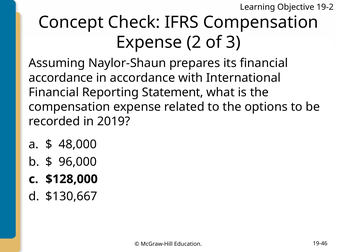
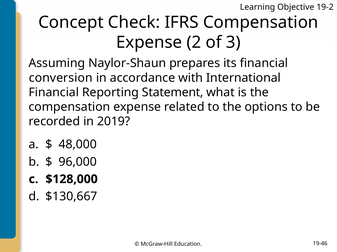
accordance at (61, 78): accordance -> conversion
